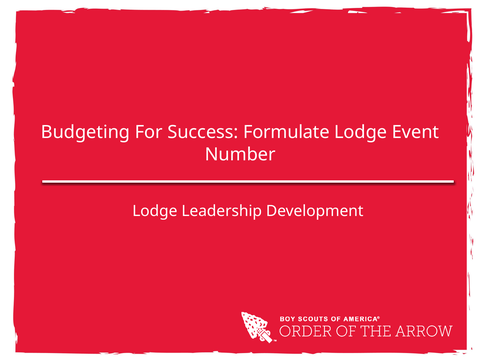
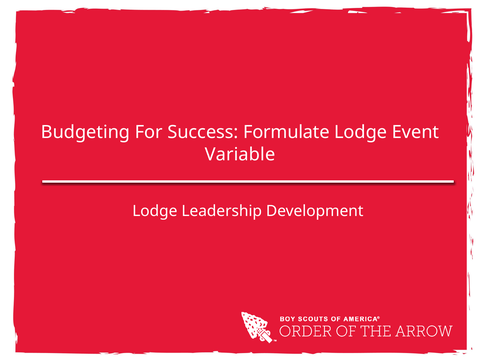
Number: Number -> Variable
